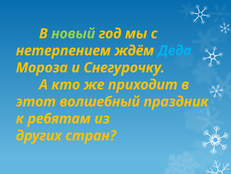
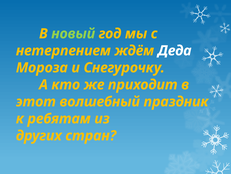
Деда colour: light blue -> white
